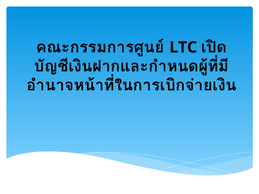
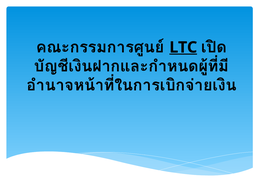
LTC underline: none -> present
